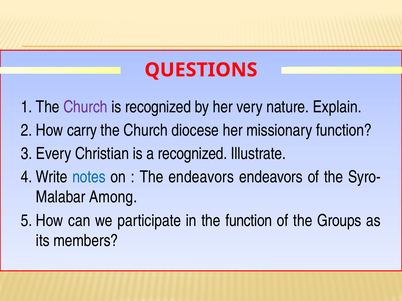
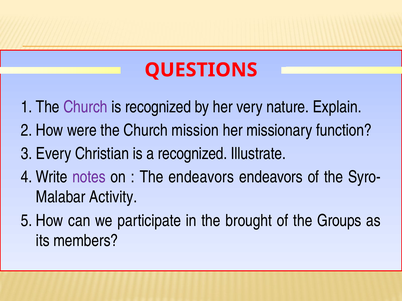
carry: carry -> were
diocese: diocese -> mission
notes colour: blue -> purple
Among: Among -> Activity
the function: function -> brought
